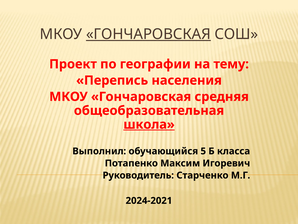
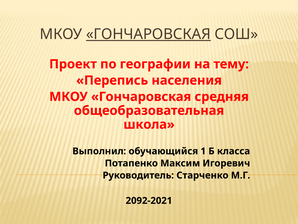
школа underline: present -> none
5: 5 -> 1
2024-2021: 2024-2021 -> 2092-2021
